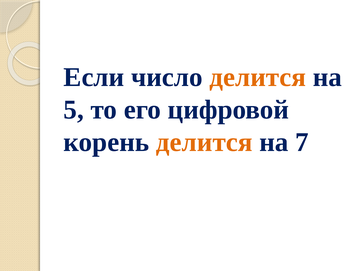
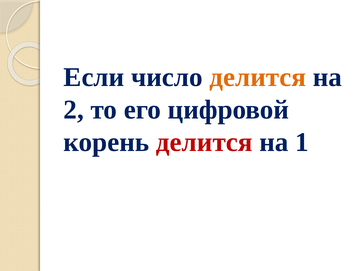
5: 5 -> 2
делится at (204, 142) colour: orange -> red
7: 7 -> 1
